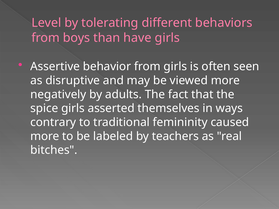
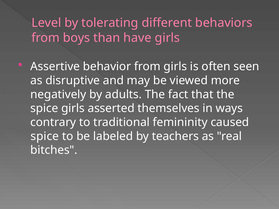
more at (45, 136): more -> spice
